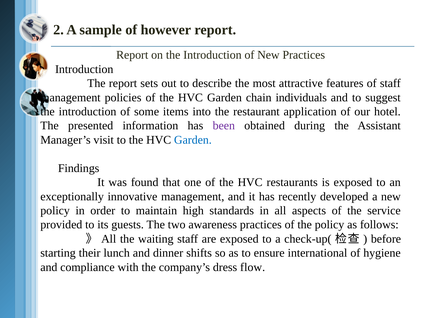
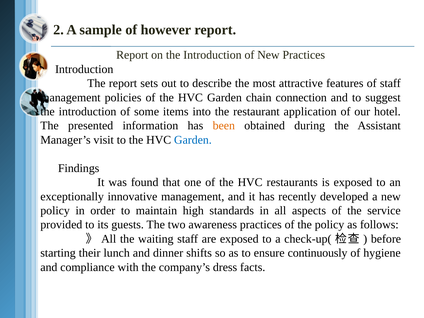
individuals: individuals -> connection
been colour: purple -> orange
international: international -> continuously
flow: flow -> facts
